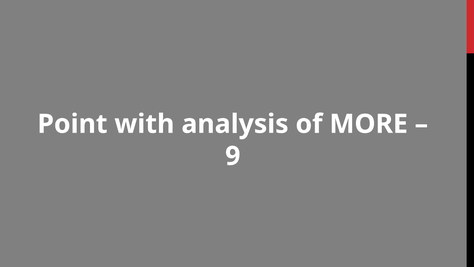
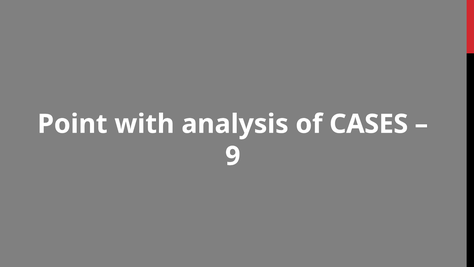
MORE: MORE -> CASES
